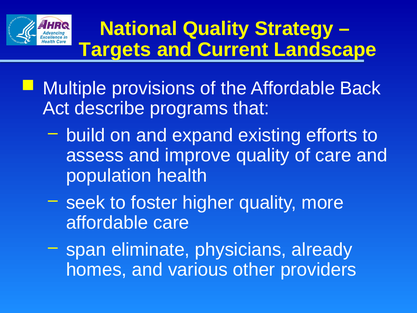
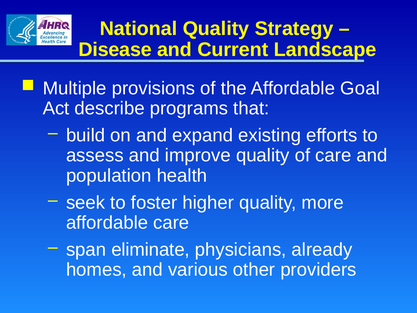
Targets: Targets -> Disease
Back: Back -> Goal
